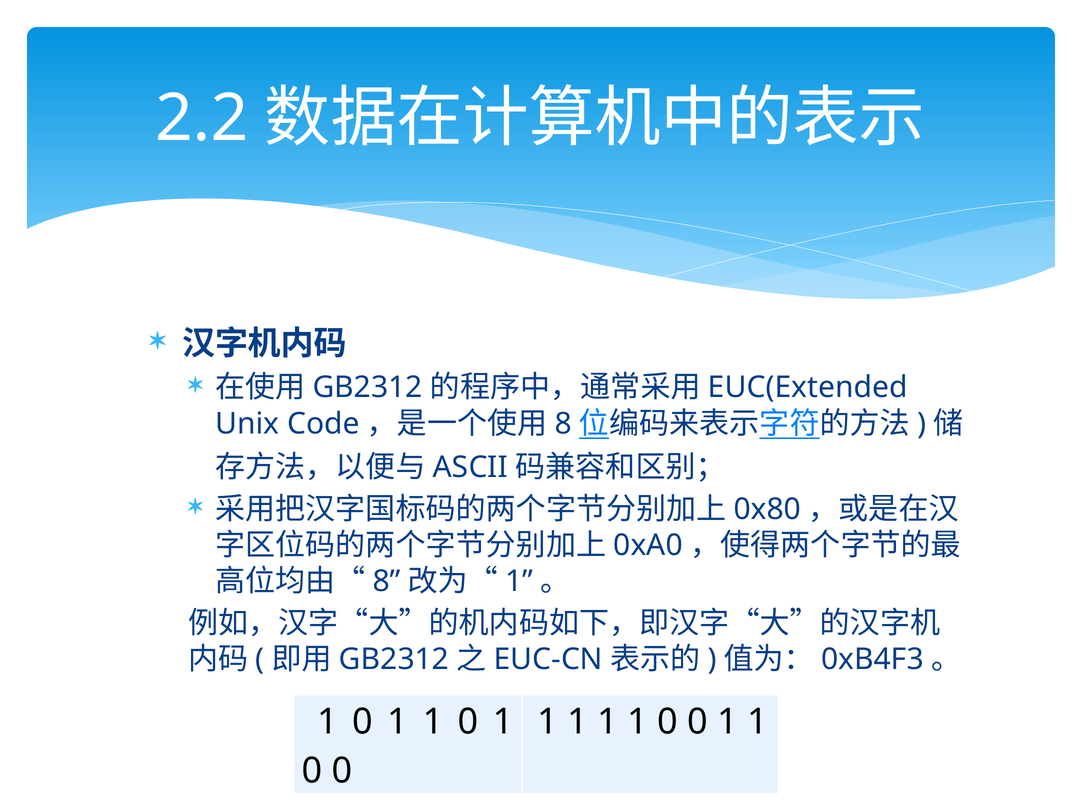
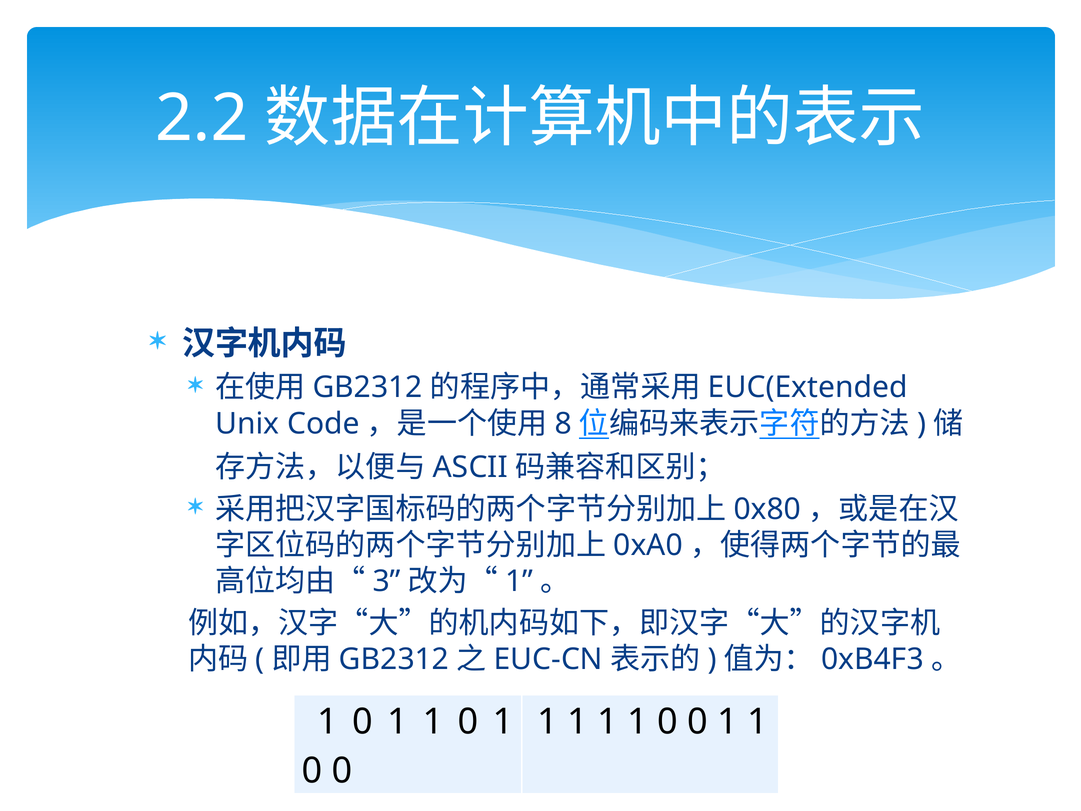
8 at (387, 581): 8 -> 3
